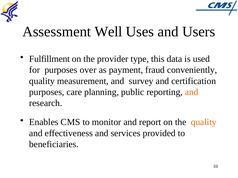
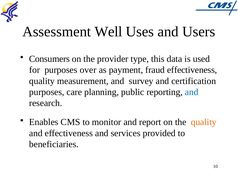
Fulfillment: Fulfillment -> Consumers
fraud conveniently: conveniently -> effectiveness
and at (192, 92) colour: orange -> blue
